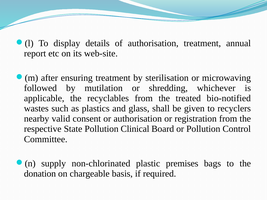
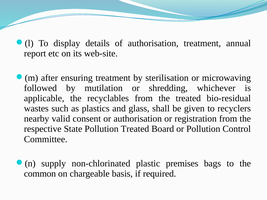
bio-notified: bio-notified -> bio-residual
Pollution Clinical: Clinical -> Treated
donation: donation -> common
